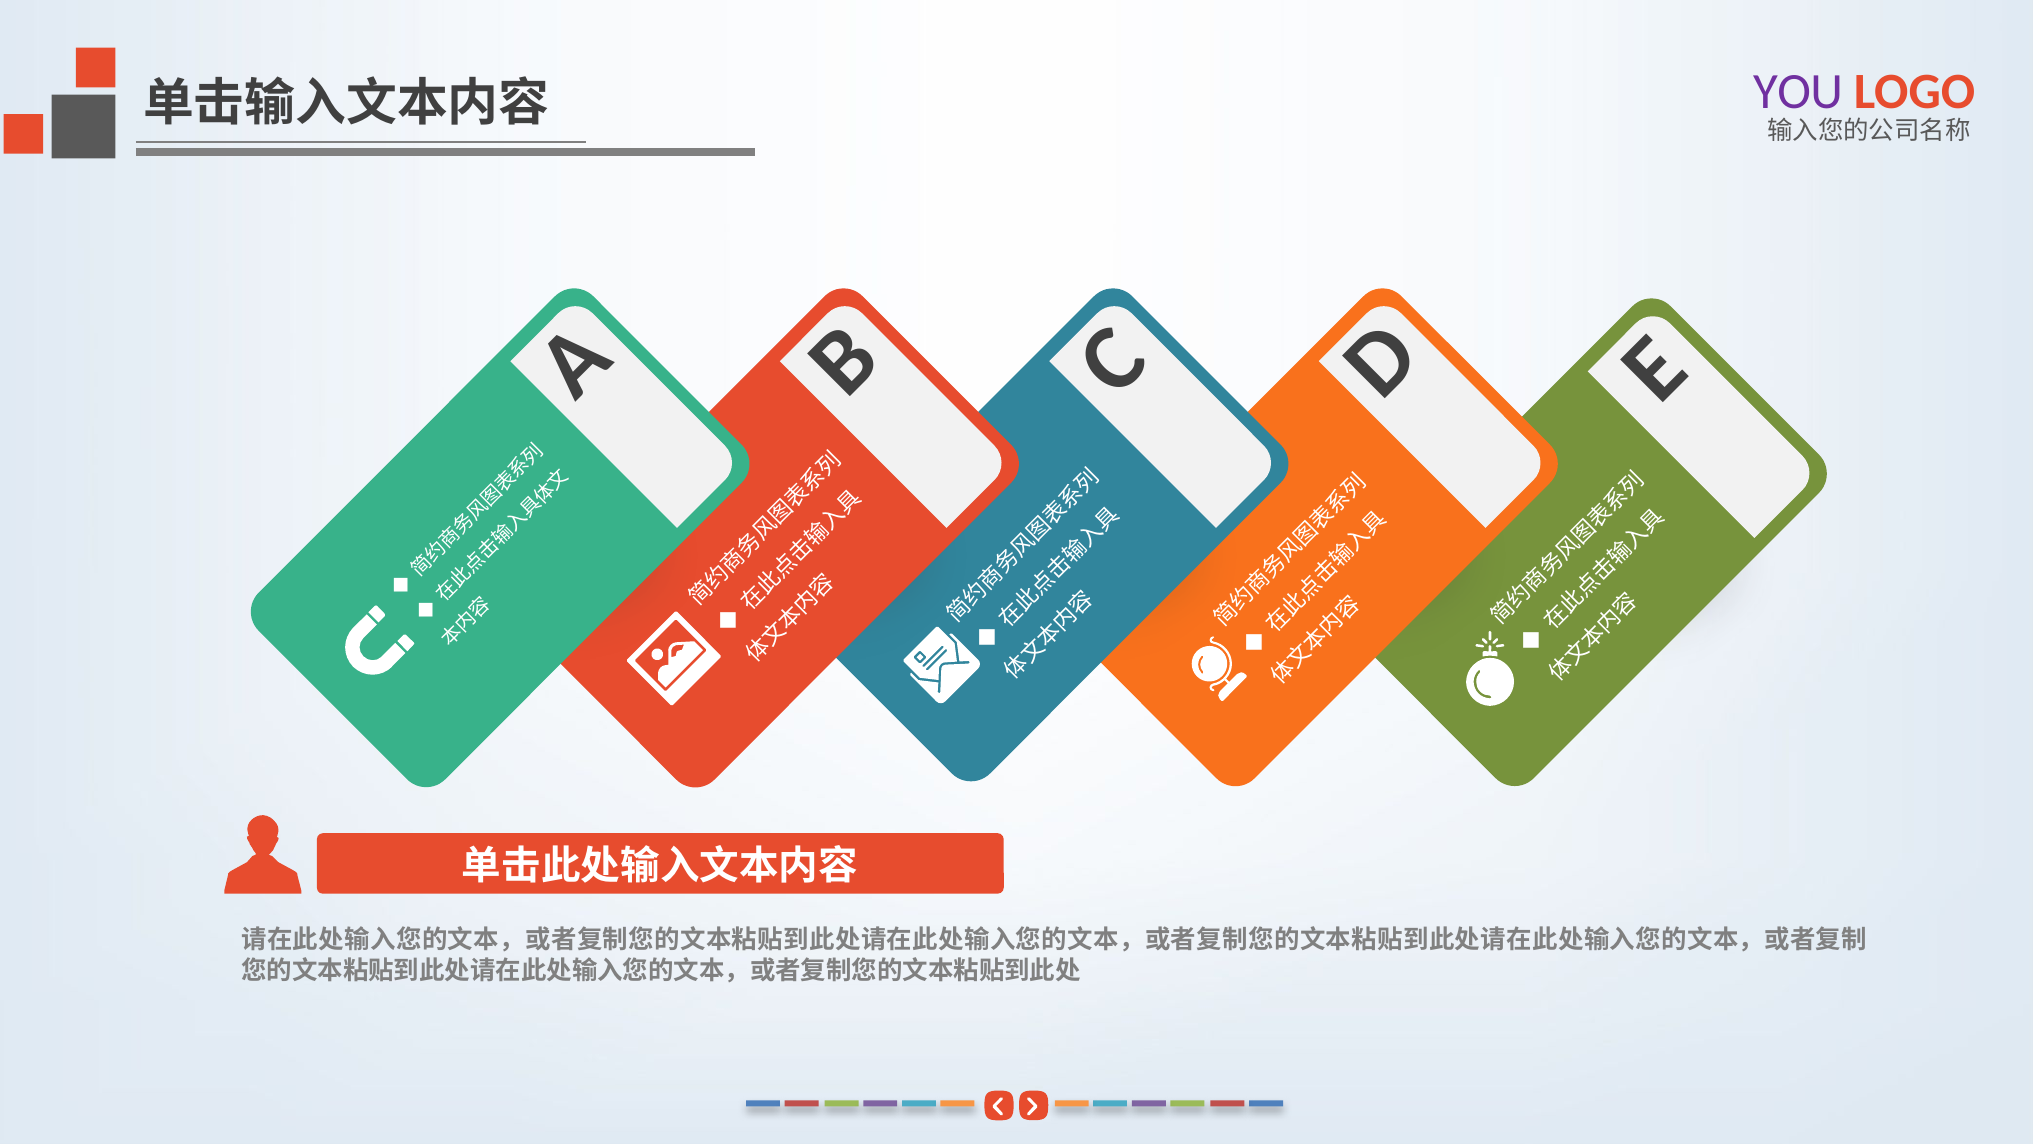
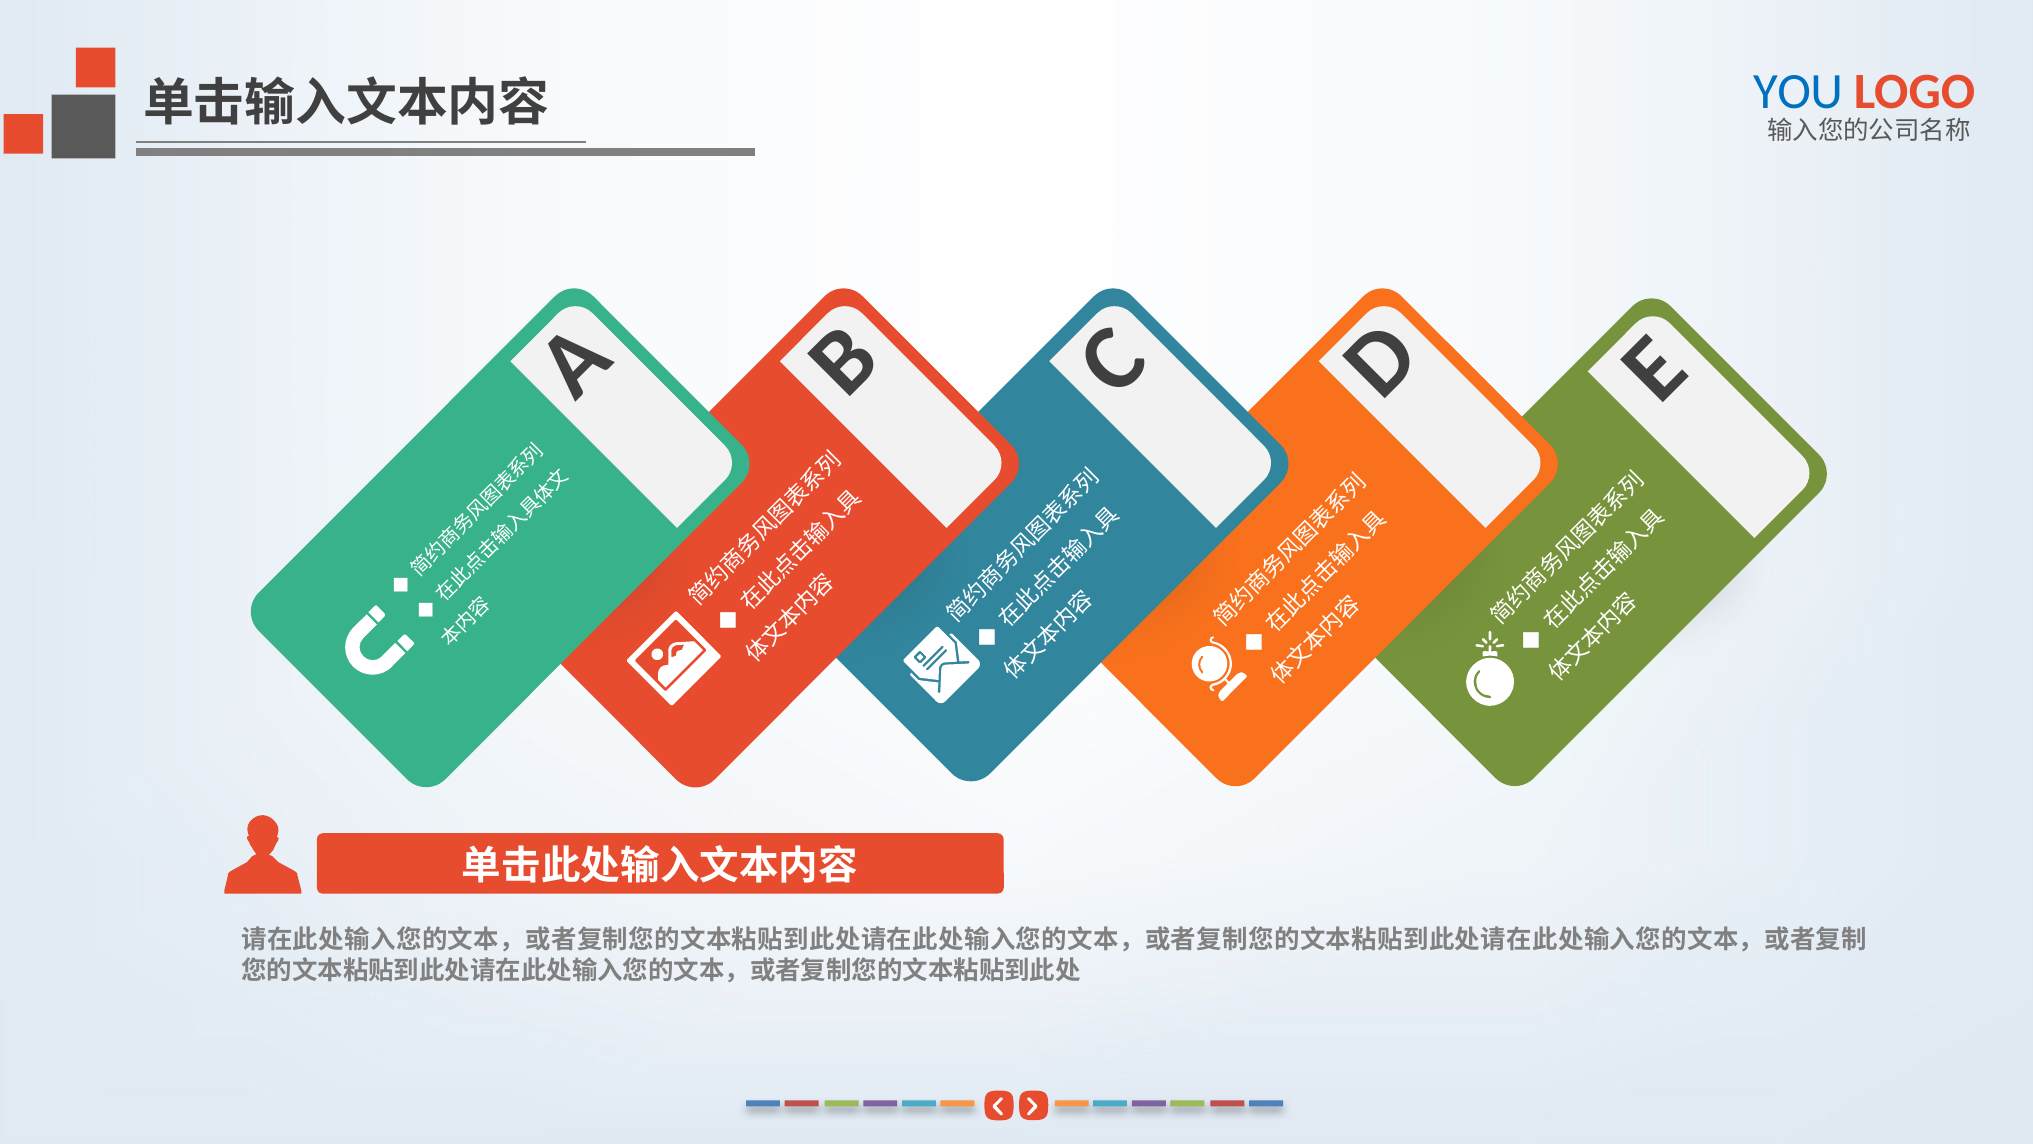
YOU colour: purple -> blue
